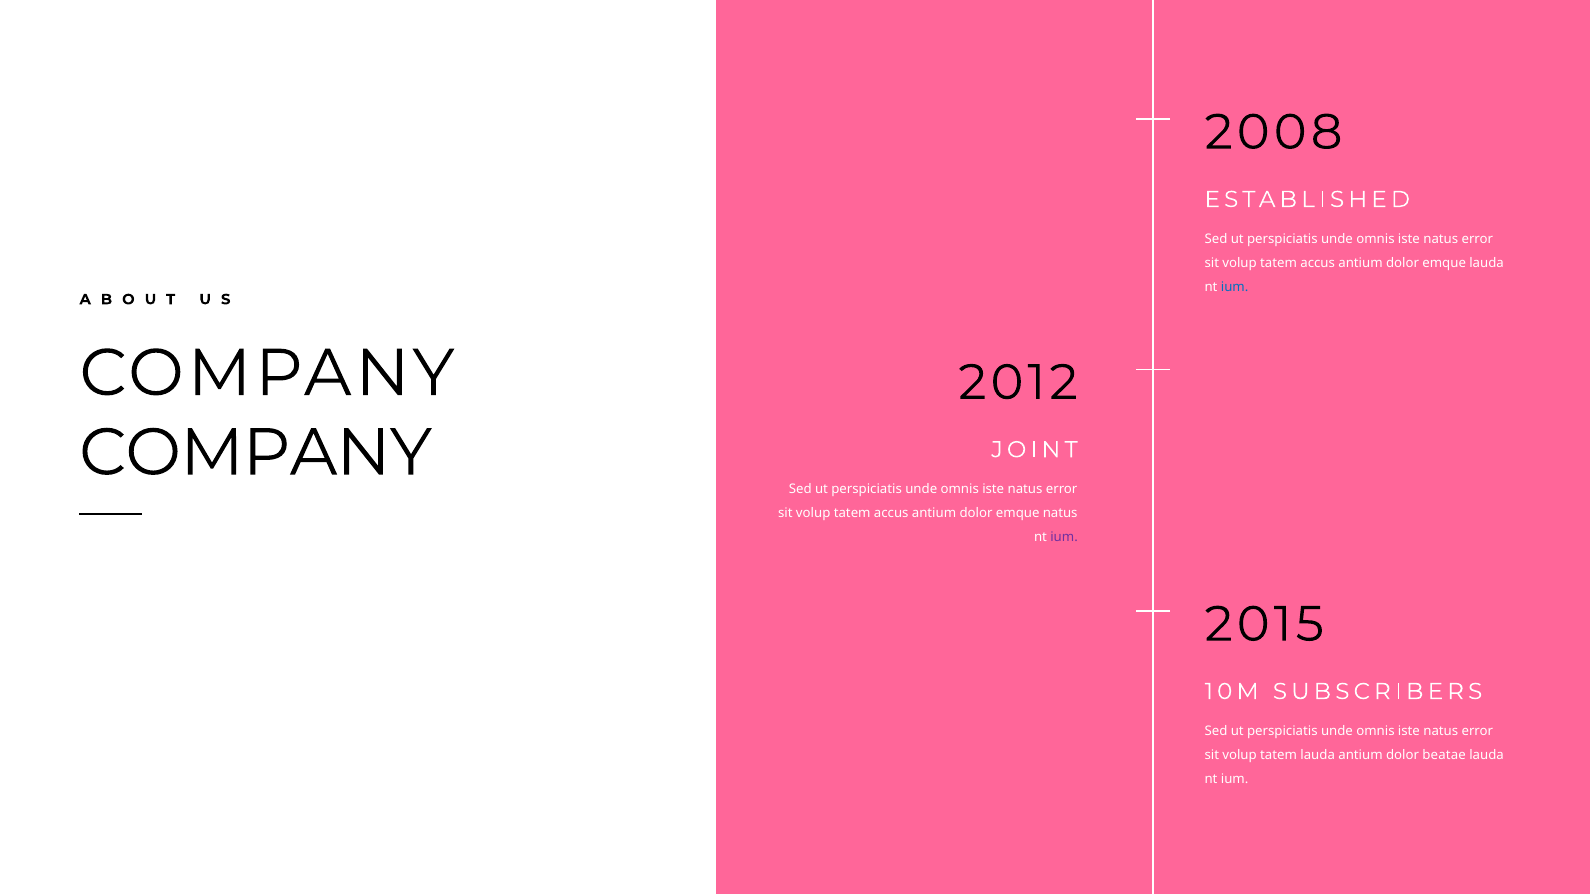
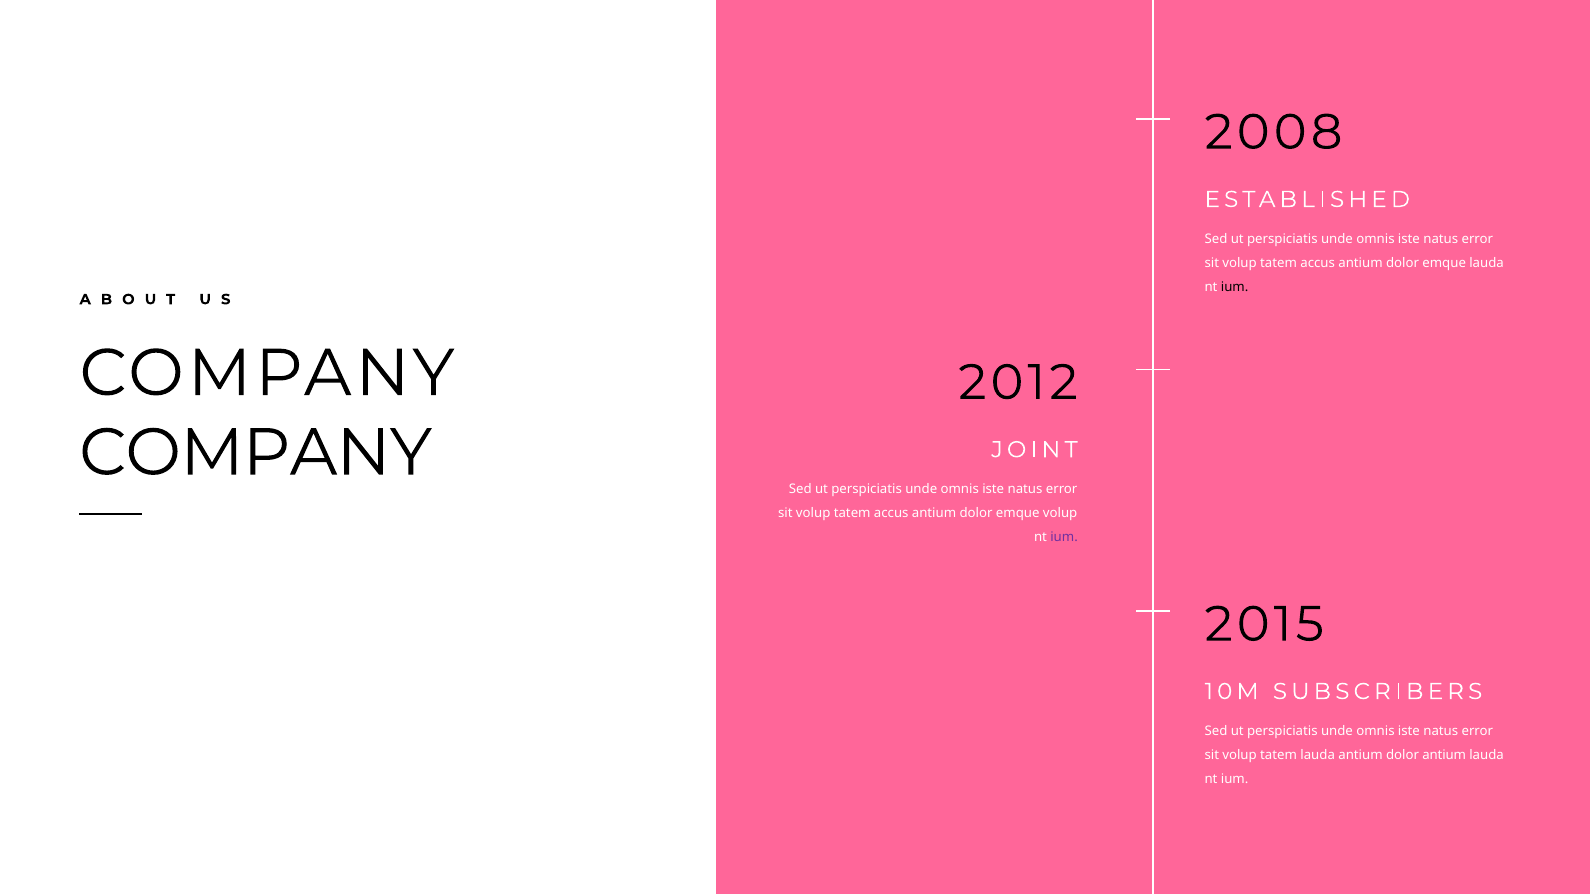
ium at (1235, 287) colour: blue -> black
emque natus: natus -> volup
dolor beatae: beatae -> antium
